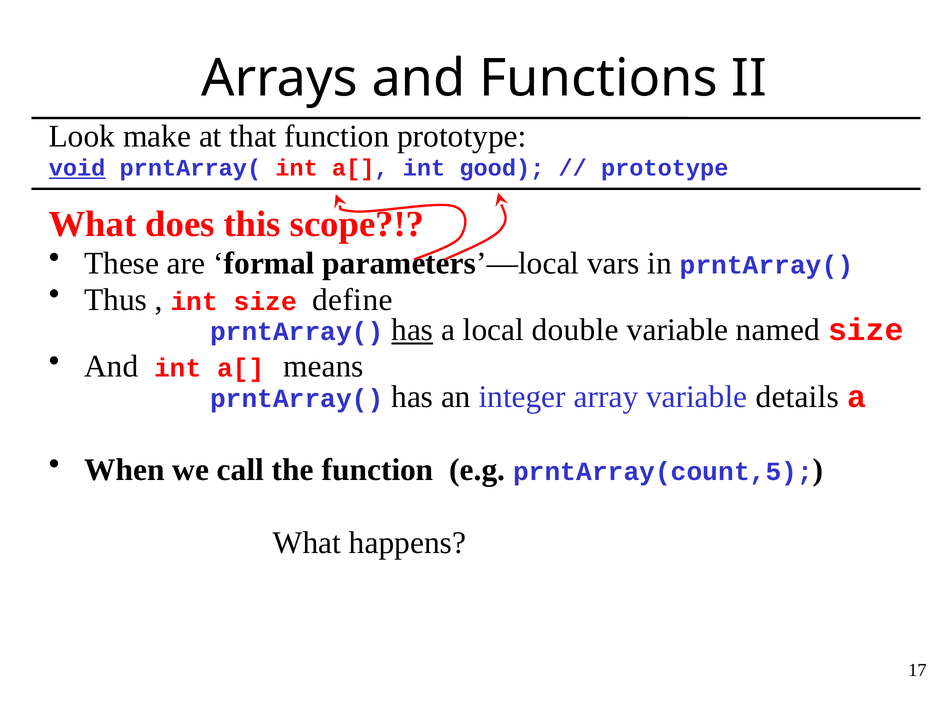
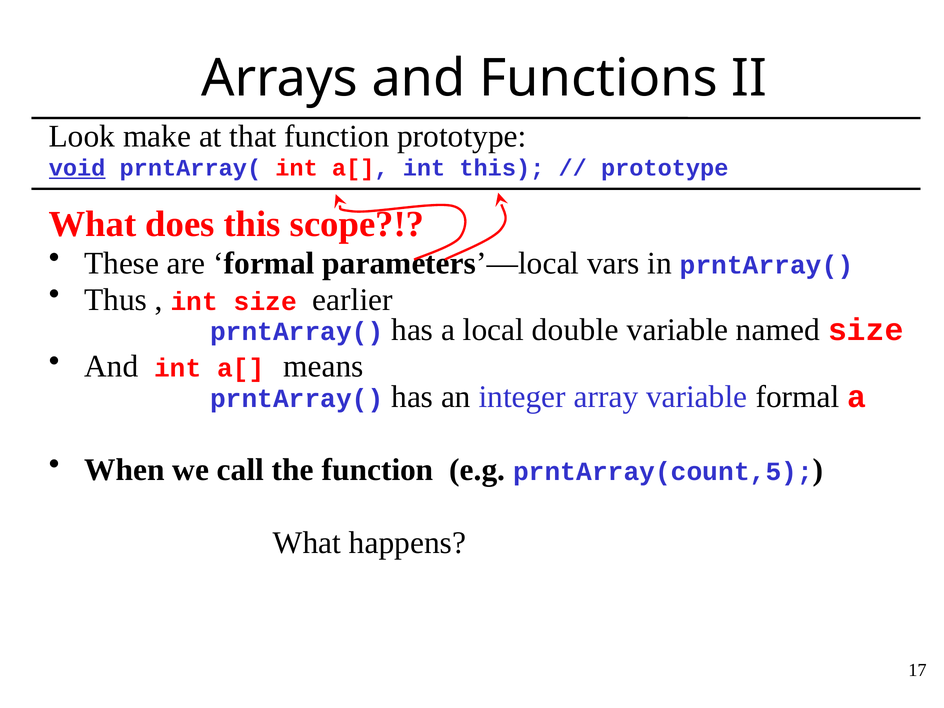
int good: good -> this
define: define -> earlier
has at (412, 330) underline: present -> none
variable details: details -> formal
